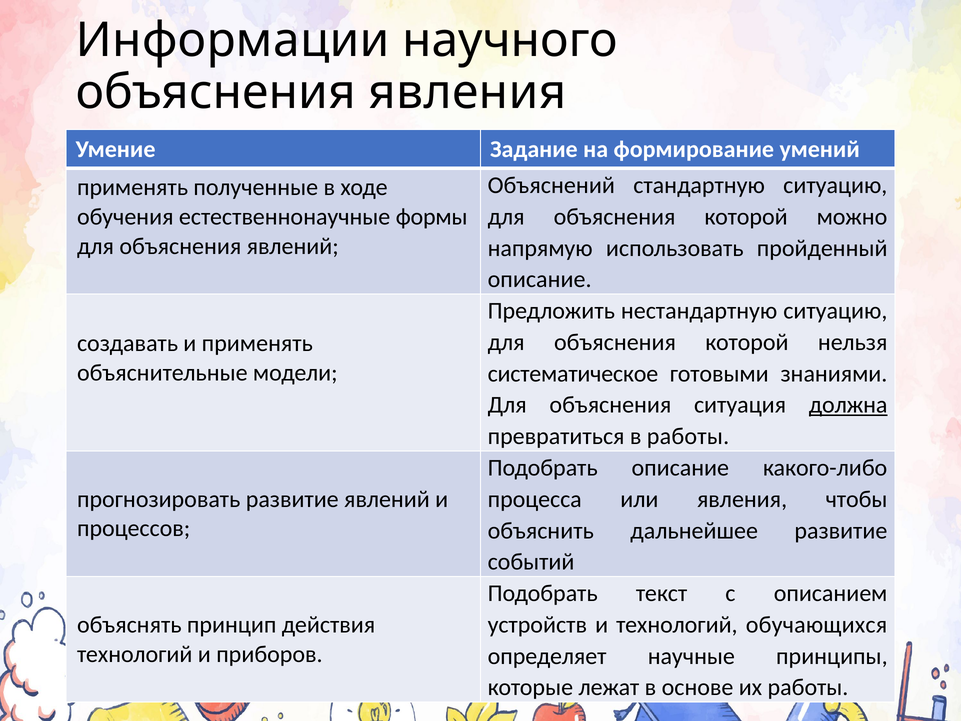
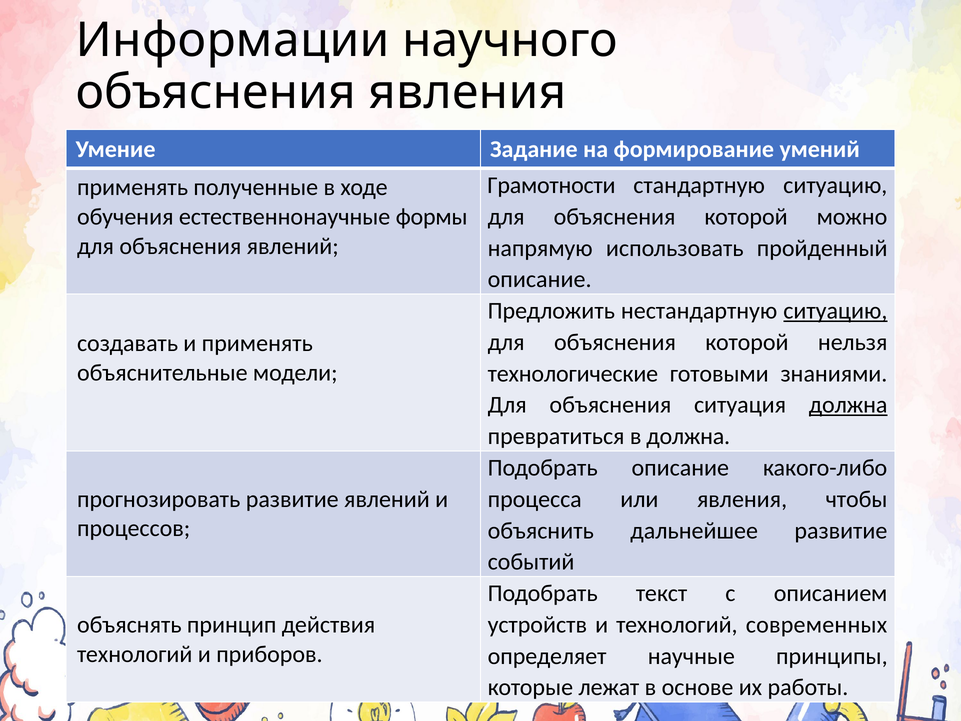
Объяснений: Объяснений -> Грамотности
ситуацию at (835, 311) underline: none -> present
систематическое: систематическое -> технологические
в работы: работы -> должна
обучающихся: обучающихся -> современных
